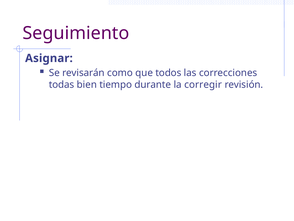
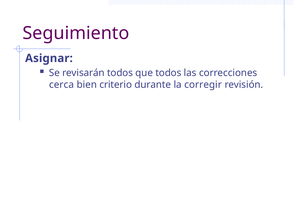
revisarán como: como -> todos
todas: todas -> cerca
tiempo: tiempo -> criterio
